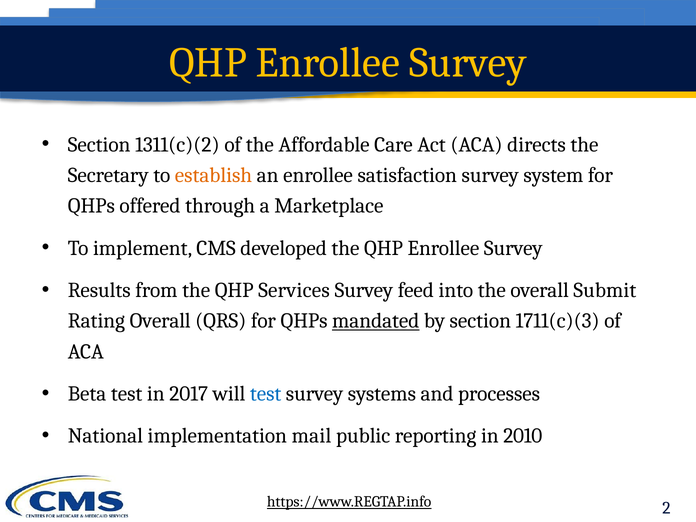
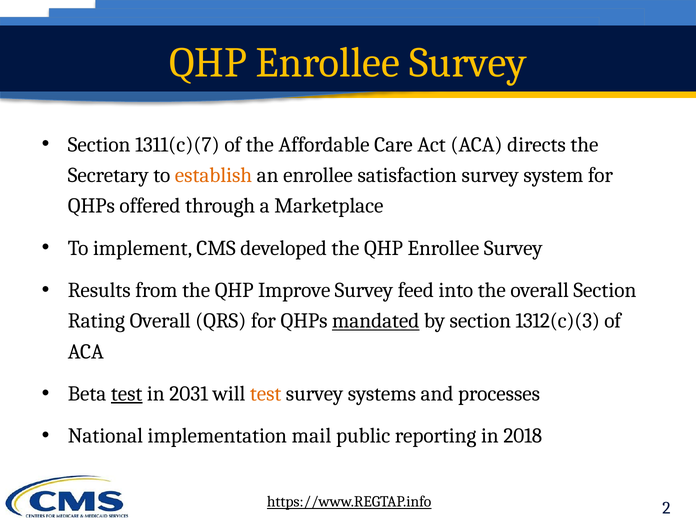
1311(c)(2: 1311(c)(2 -> 1311(c)(7
Services: Services -> Improve
overall Submit: Submit -> Section
1711(c)(3: 1711(c)(3 -> 1312(c)(3
test at (127, 394) underline: none -> present
2017: 2017 -> 2031
test at (266, 394) colour: blue -> orange
2010: 2010 -> 2018
